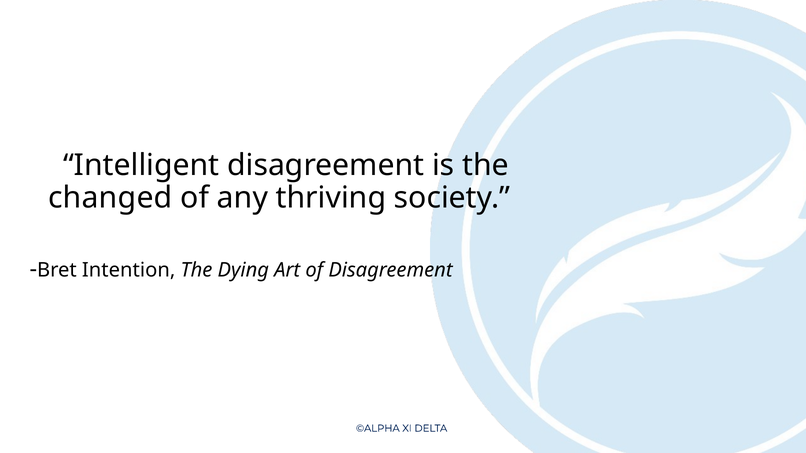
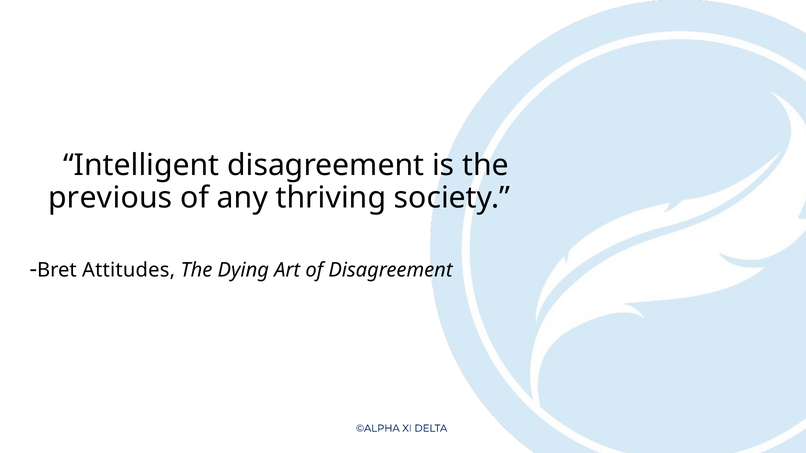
changed: changed -> previous
Intention: Intention -> Attitudes
